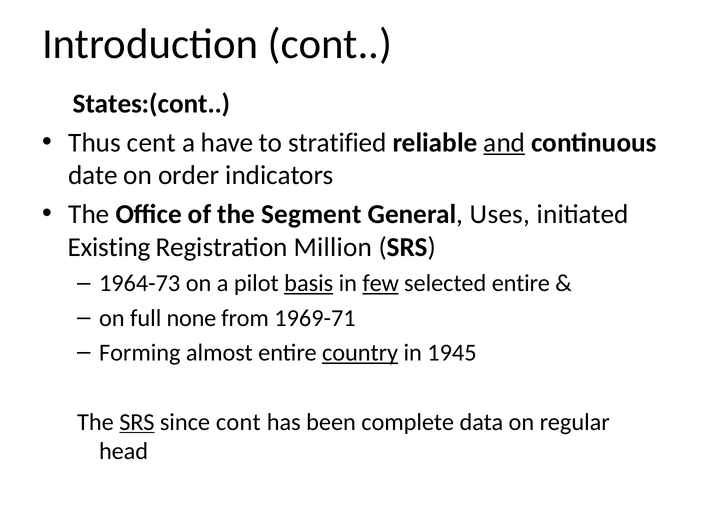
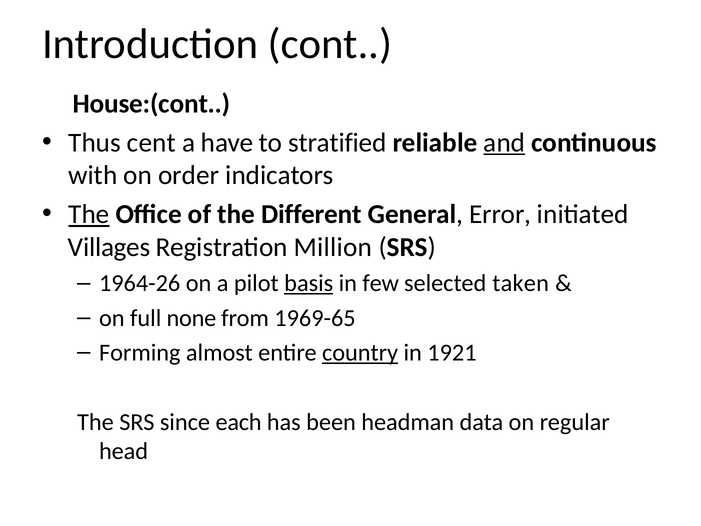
States:(cont: States:(cont -> House:(cont
date: date -> with
The at (89, 214) underline: none -> present
Segment: Segment -> Different
Uses: Uses -> Error
Existing: Existing -> Villages
1964-73: 1964-73 -> 1964-26
few underline: present -> none
selected entire: entire -> taken
1969-71: 1969-71 -> 1969-65
1945: 1945 -> 1921
SRS at (137, 422) underline: present -> none
since cont: cont -> each
complete: complete -> headman
